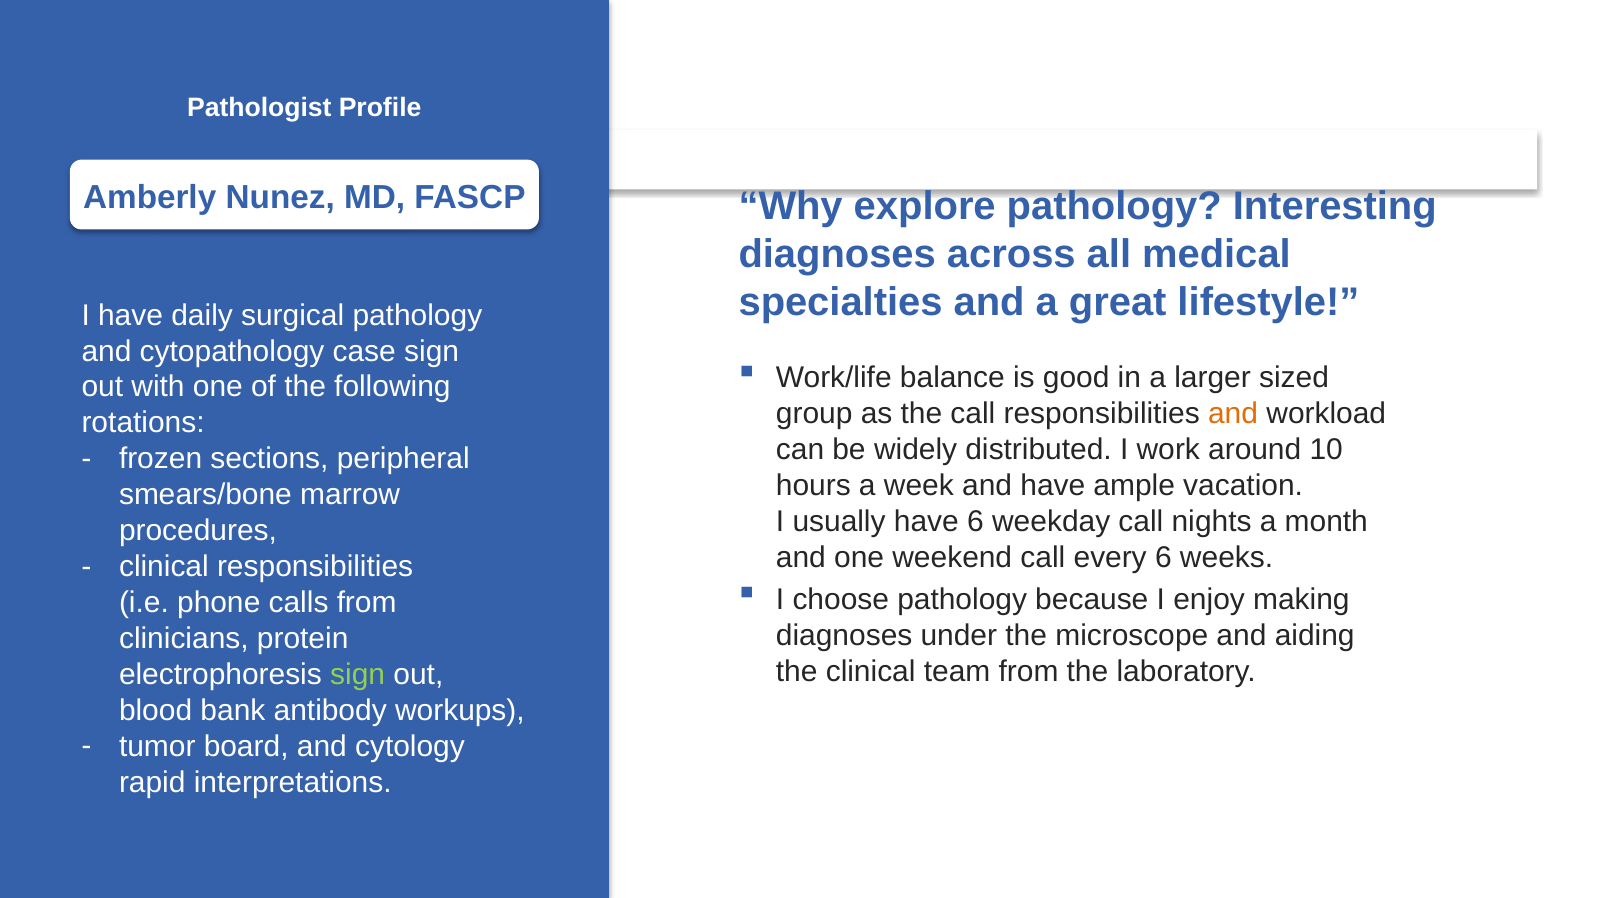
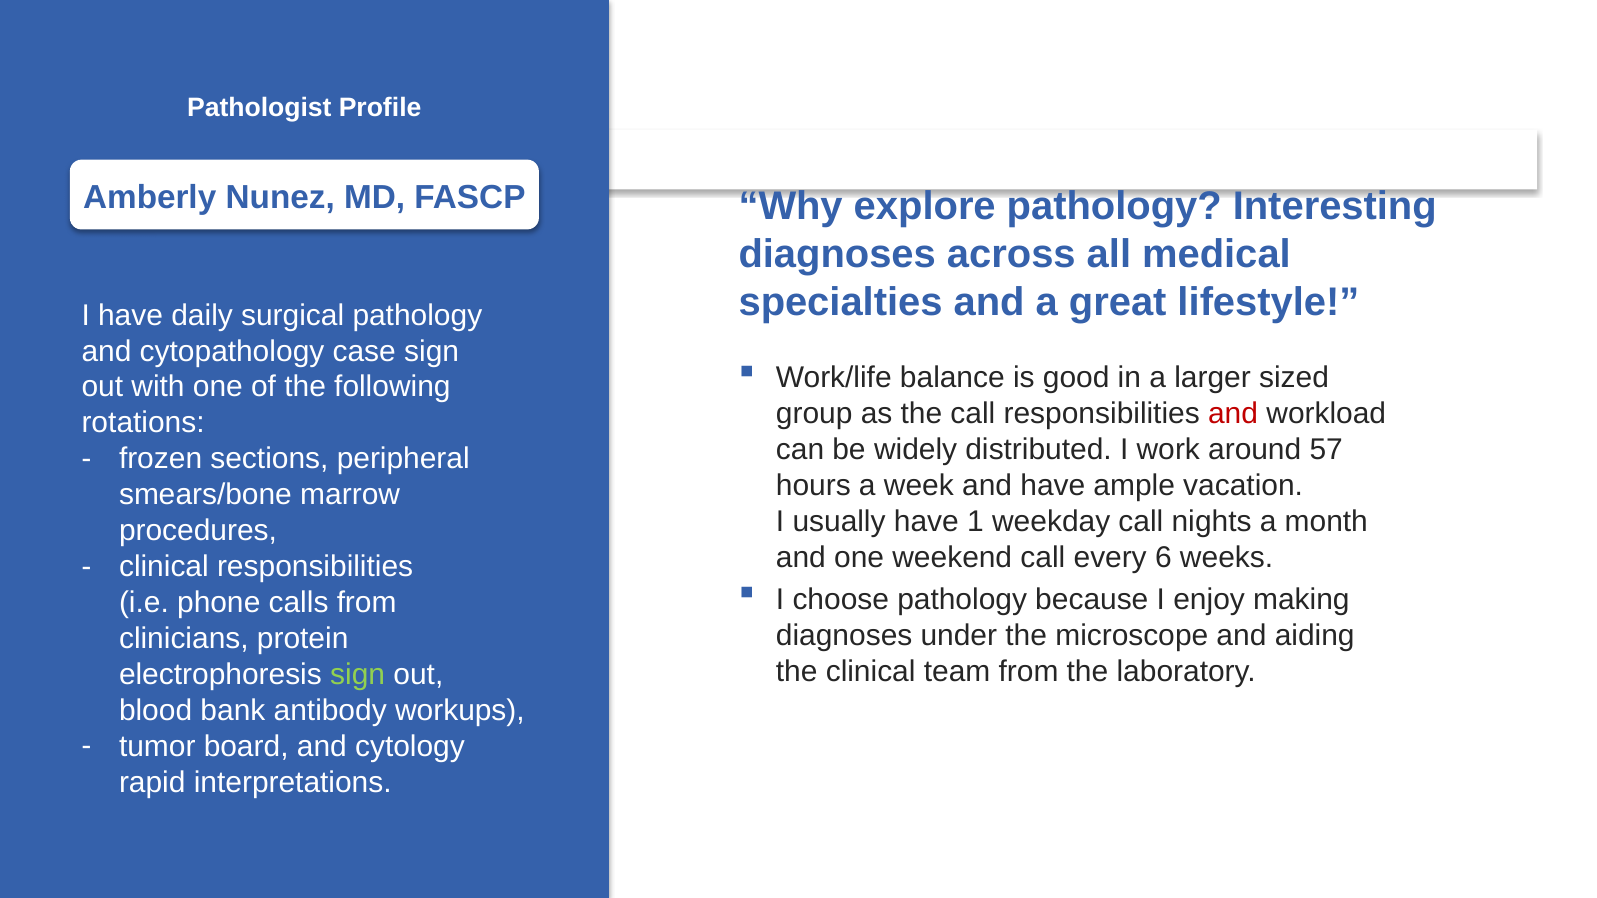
and at (1233, 414) colour: orange -> red
10: 10 -> 57
have 6: 6 -> 1
